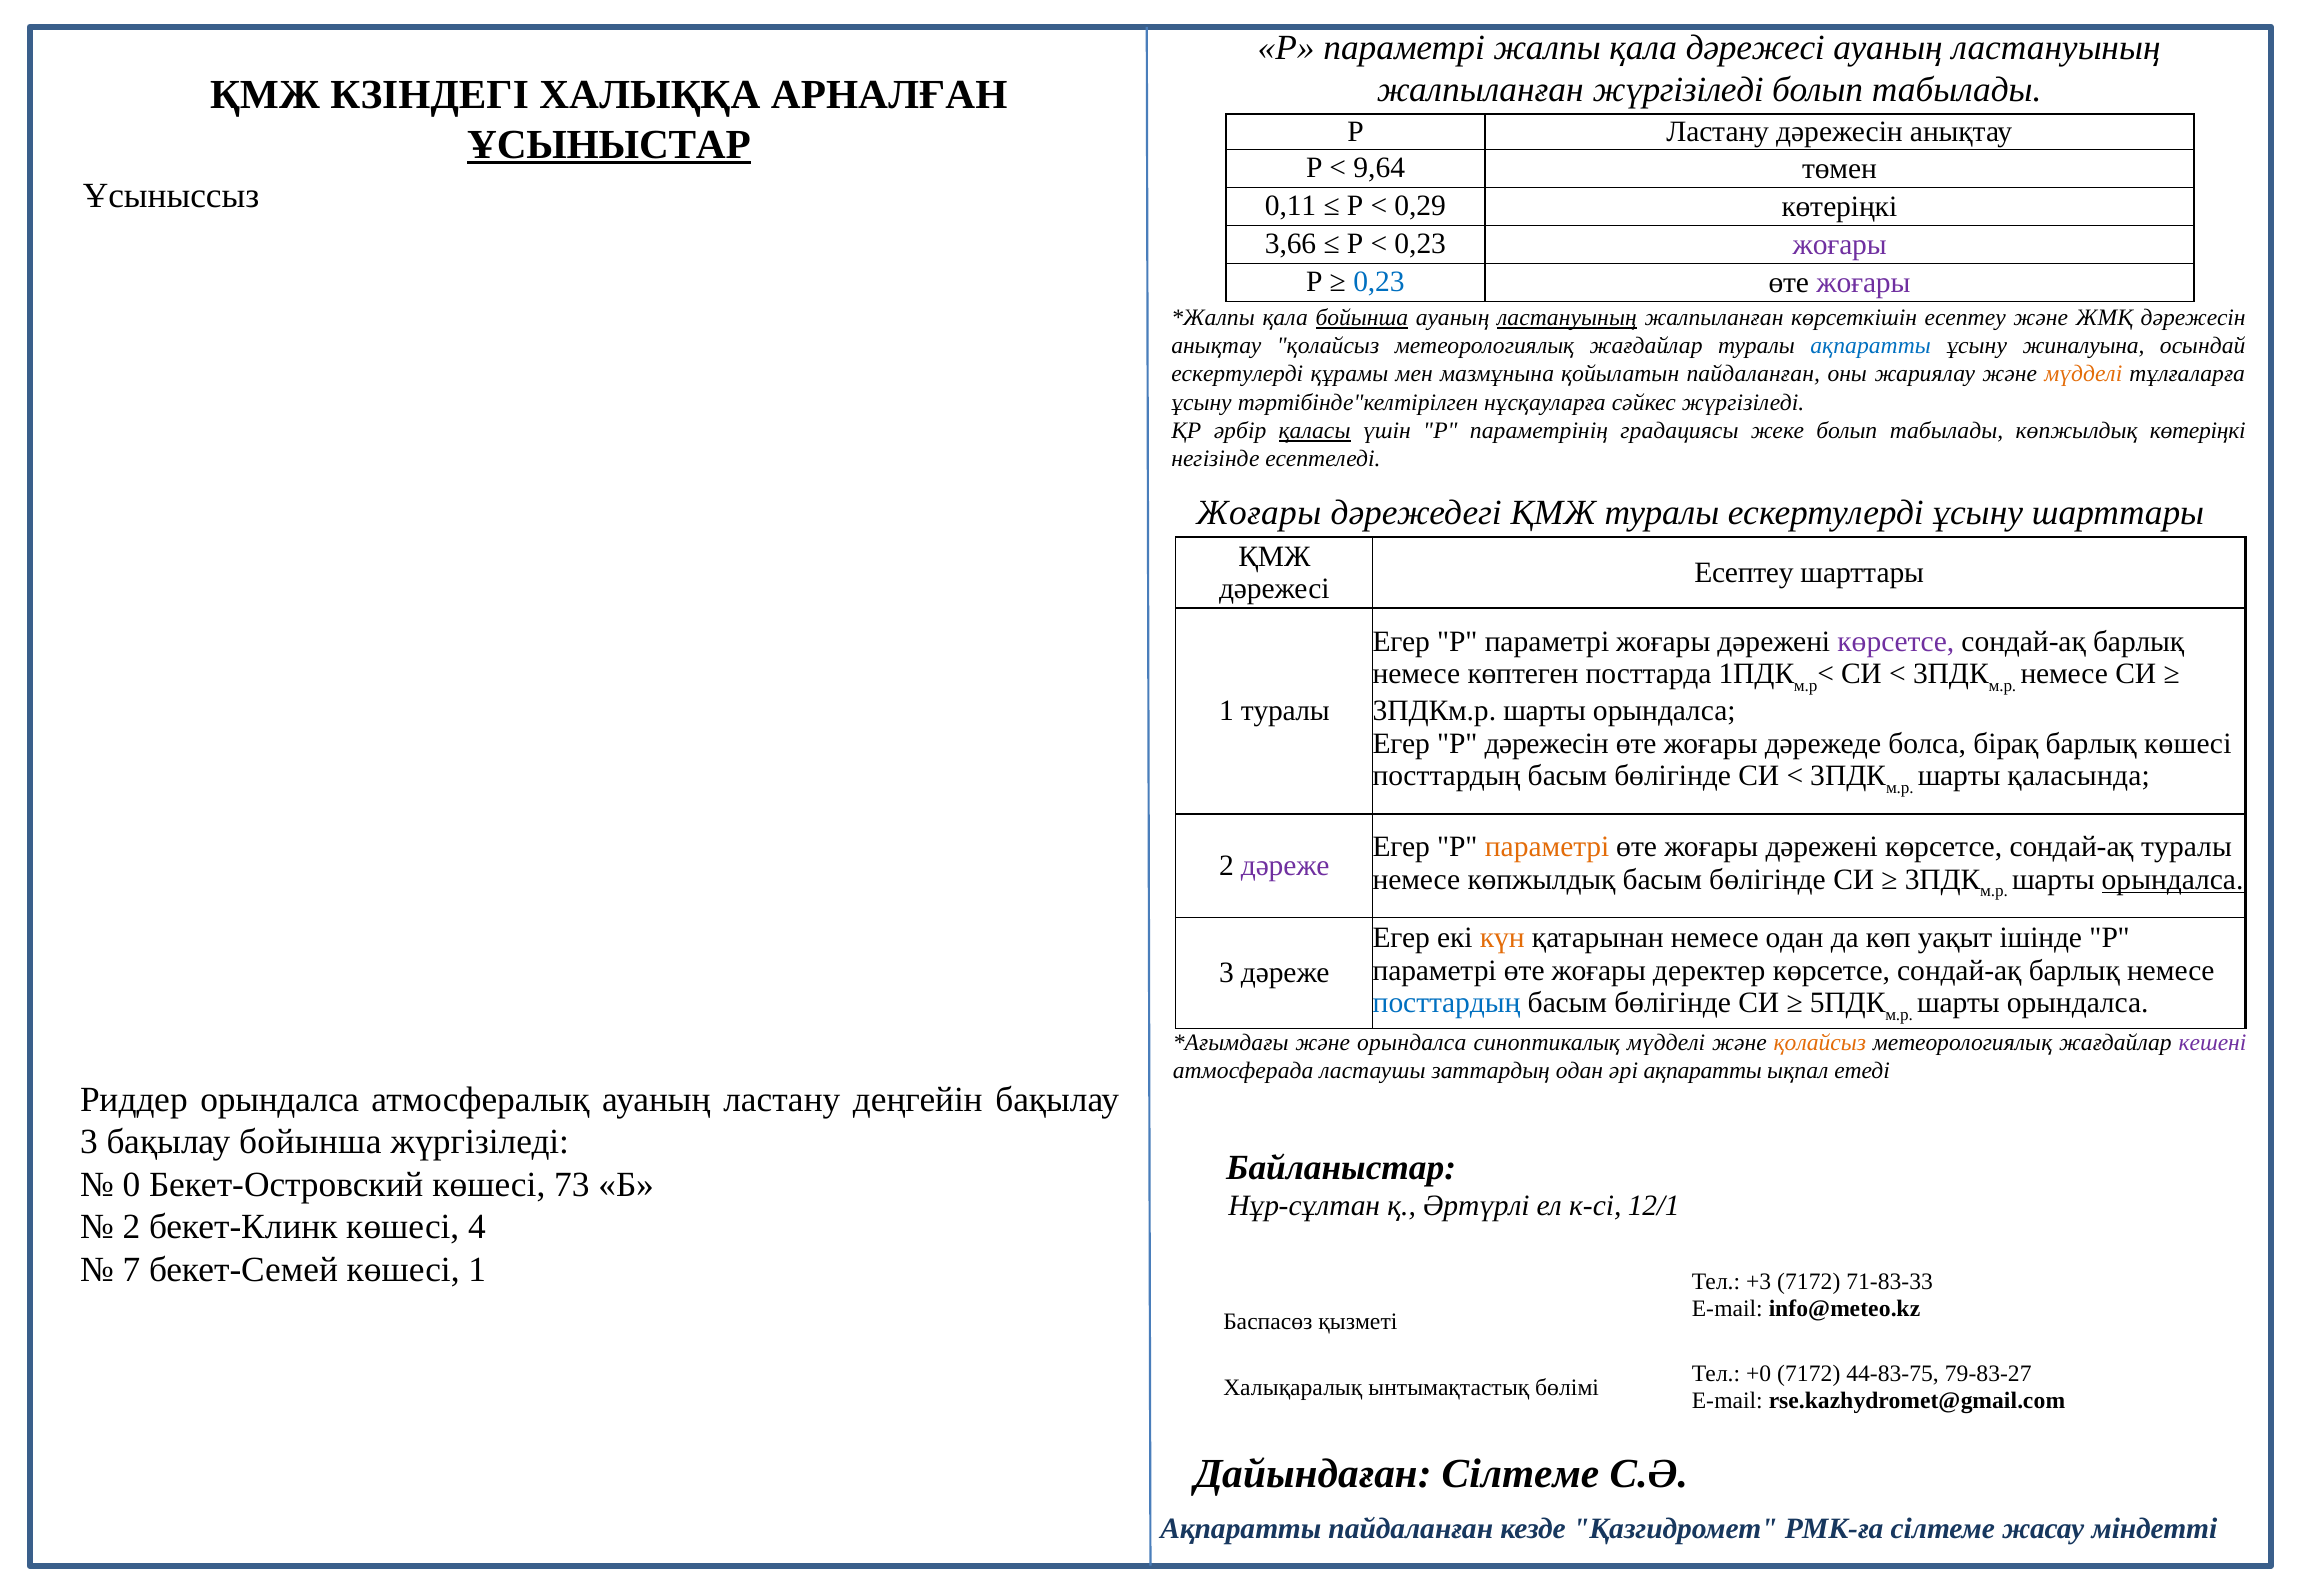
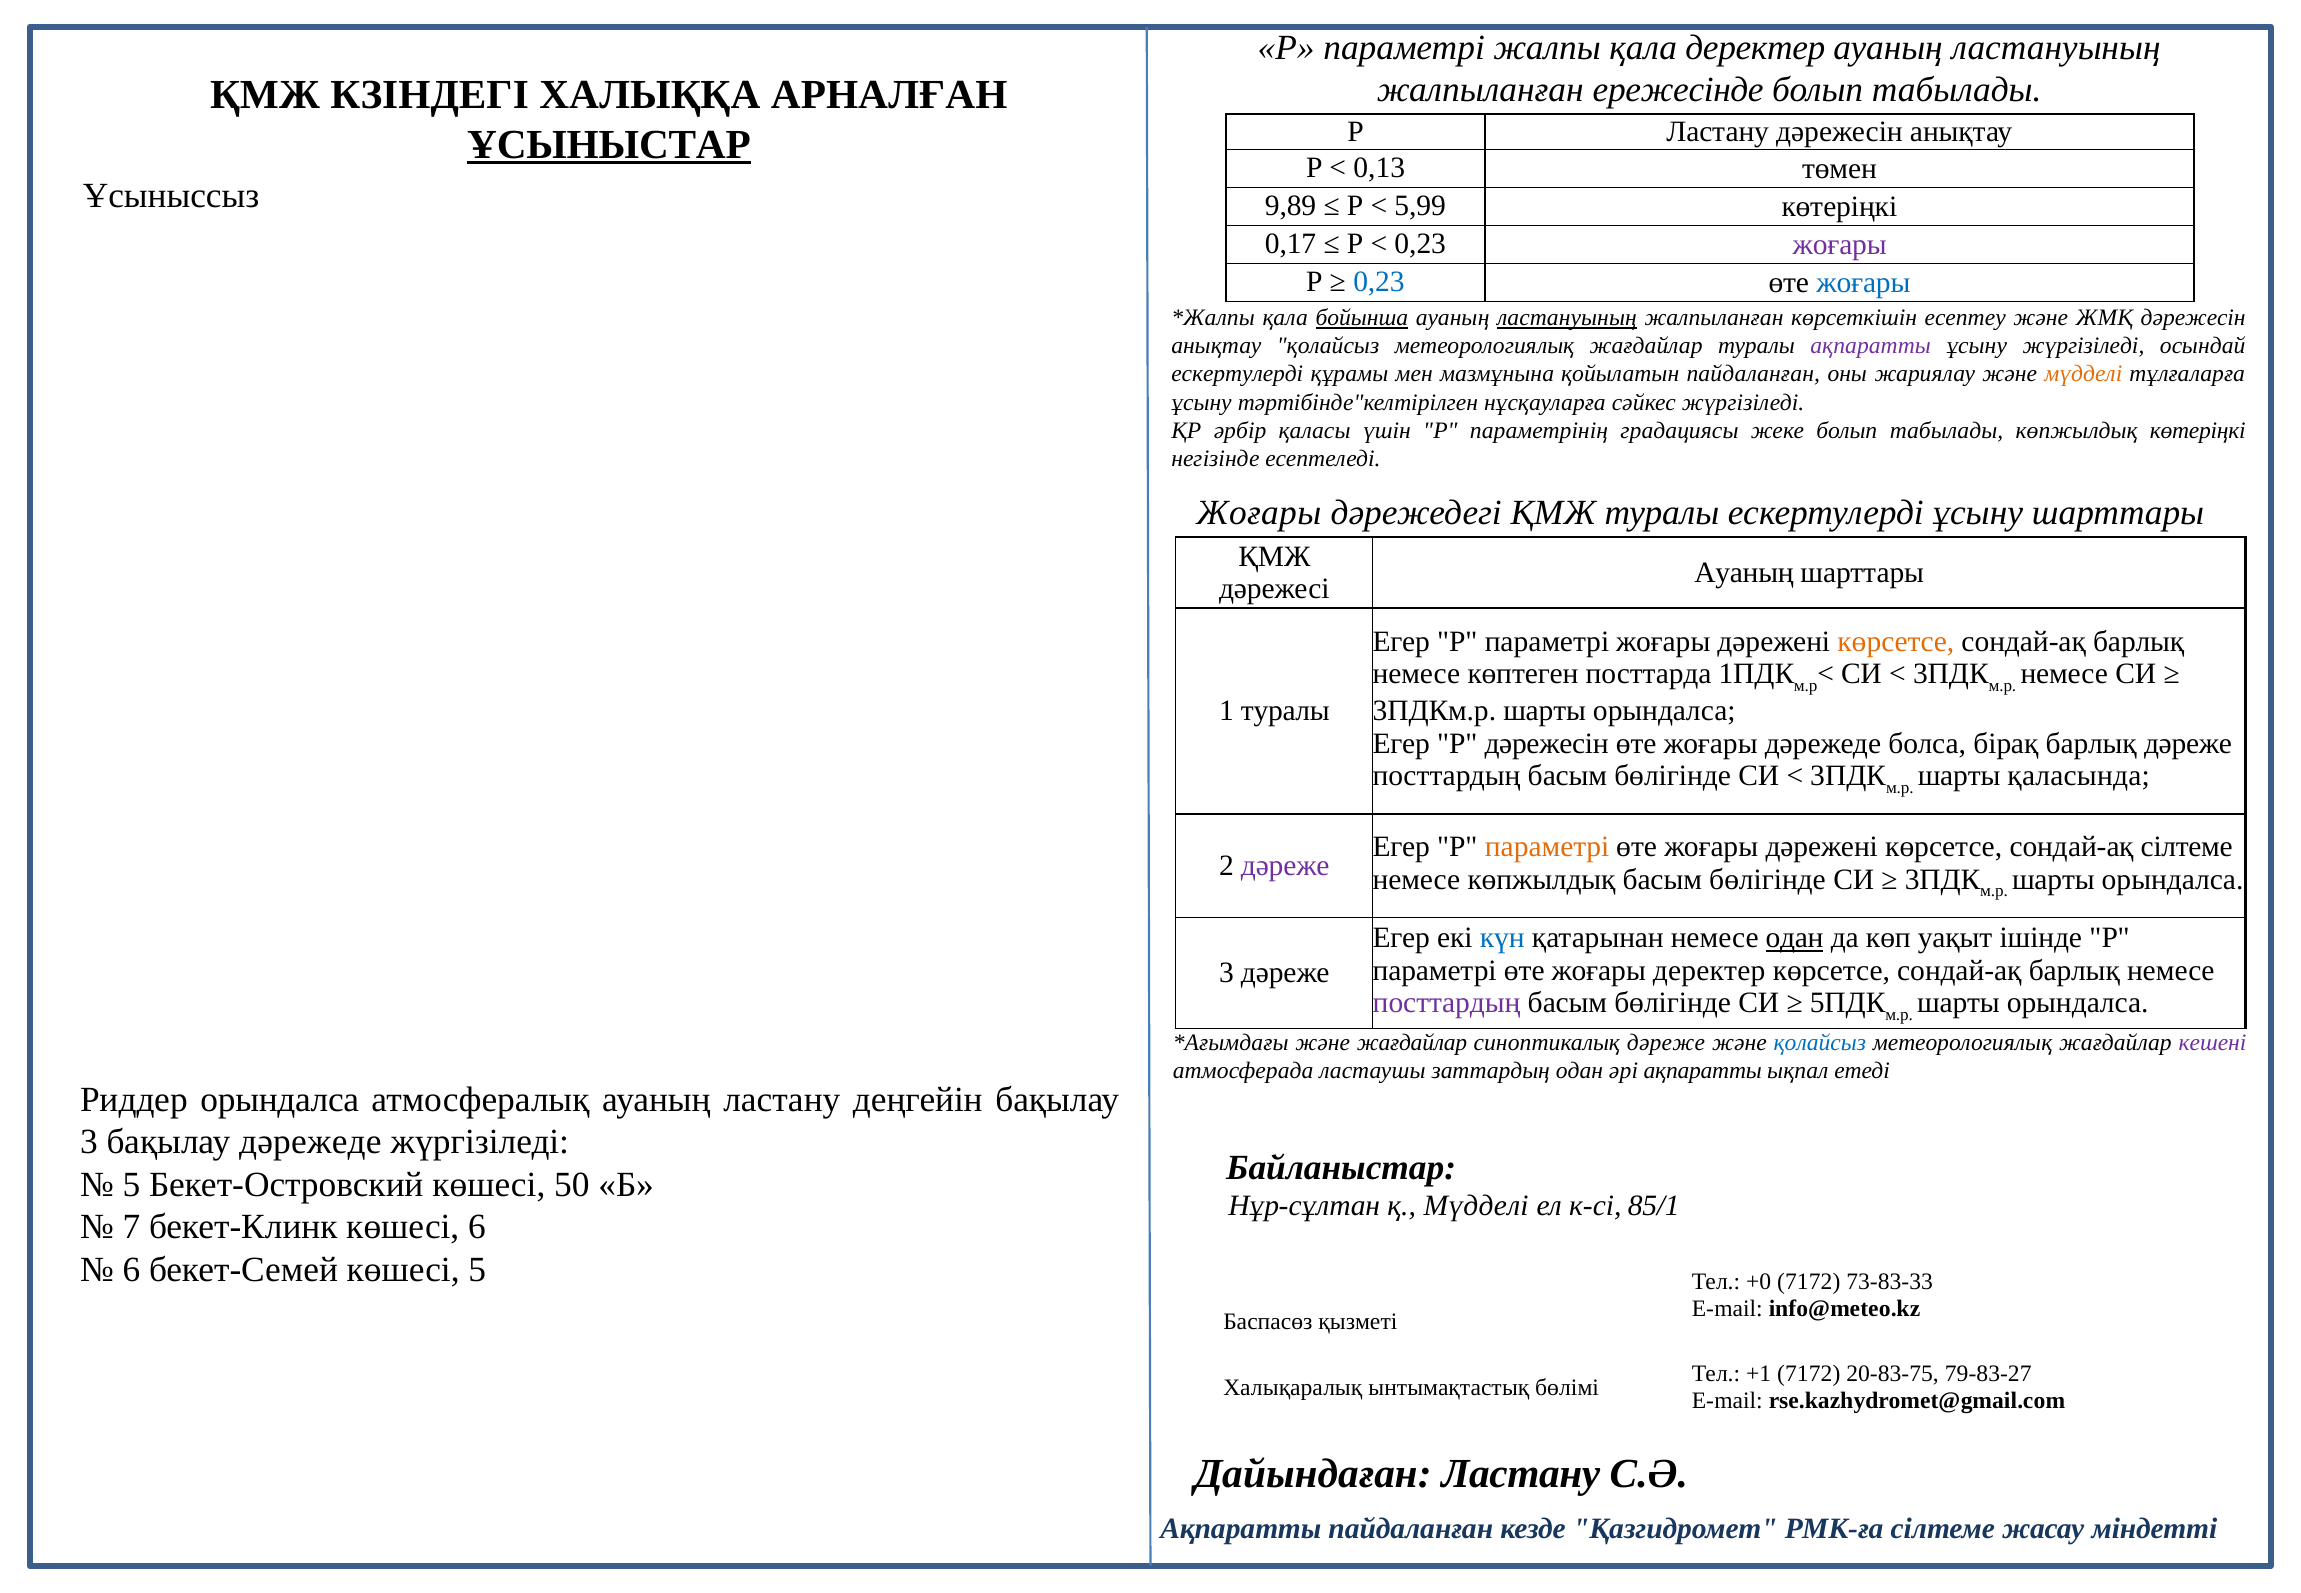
қала дәрежесі: дәрежесі -> деректер
жалпыланған жүргізіледі: жүргізіледі -> ережесінде
9,64: 9,64 -> 0,13
0,11: 0,11 -> 9,89
0,29: 0,29 -> 5,99
3,66: 3,66 -> 0,17
жоғары at (1863, 283) colour: purple -> blue
ақпаратты at (1871, 346) colour: blue -> purple
ұсыну жиналуына: жиналуына -> жүргізіледі
қаласы underline: present -> none
Есептеу at (1744, 573): Есептеу -> Ауаның
көрсетсе at (1896, 641) colour: purple -> orange
барлық көшесі: көшесі -> дәреже
сондай-ақ туралы: туралы -> сілтеме
орындалса at (2173, 880) underline: present -> none
күн colour: orange -> blue
одан at (1795, 938) underline: none -> present
посттардың at (1447, 1003) colour: blue -> purple
және орындалса: орындалса -> жағдайлар
синоптикалық мүдделі: мүдделі -> дәреже
қолайсыз at (1820, 1042) colour: orange -> blue
бақылау бойынша: бойынша -> дәрежеде
0 at (131, 1185): 0 -> 5
73: 73 -> 50
қ Әртүрлі: Әртүрлі -> Мүдделі
12/1: 12/1 -> 85/1
2 at (131, 1227): 2 -> 7
көшесі 4: 4 -> 6
7 at (131, 1270): 7 -> 6
көшесі 1: 1 -> 5
+3: +3 -> +0
71-83-33: 71-83-33 -> 73-83-33
+0: +0 -> +1
44-83-75: 44-83-75 -> 20-83-75
Дайындаған Сілтеме: Сілтеме -> Ластану
